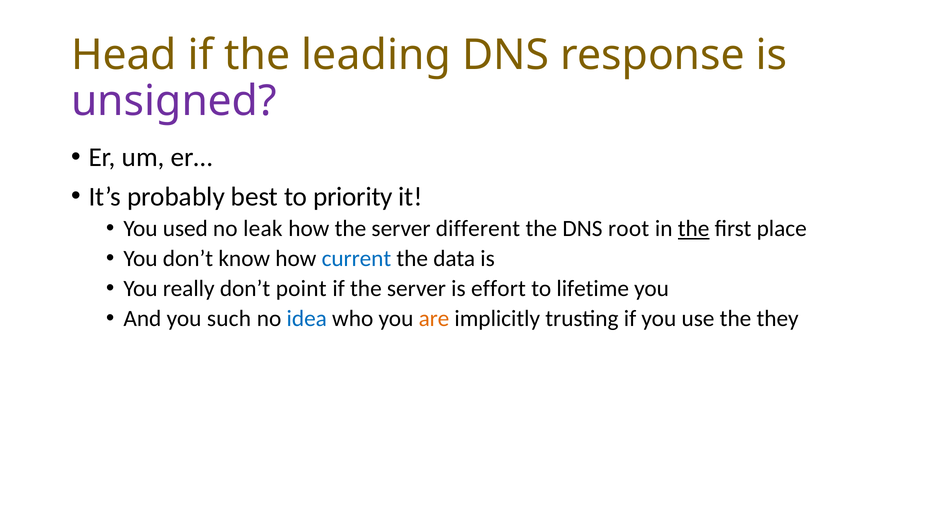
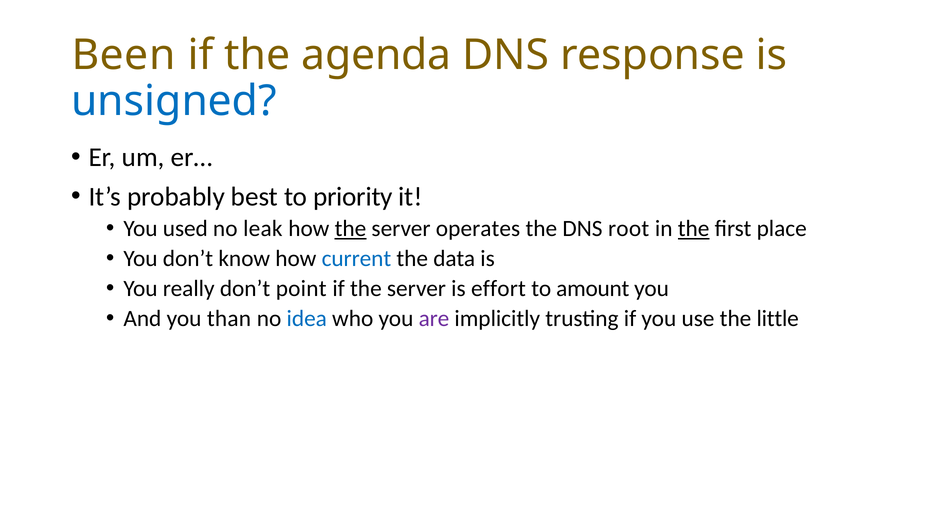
Head: Head -> Been
leading: leading -> agenda
unsigned colour: purple -> blue
the at (350, 229) underline: none -> present
different: different -> operates
lifetime: lifetime -> amount
such: such -> than
are colour: orange -> purple
they: they -> little
